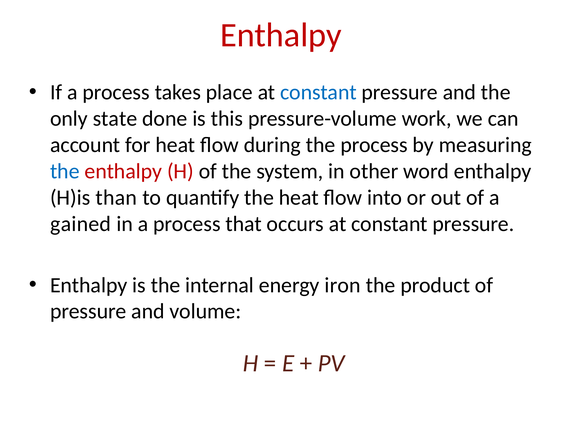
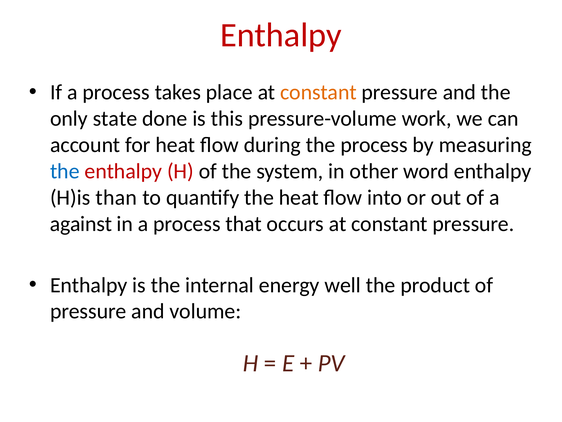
constant at (318, 92) colour: blue -> orange
gained: gained -> against
iron: iron -> well
